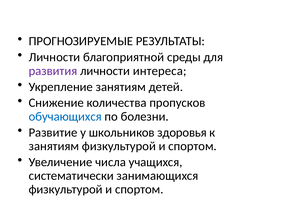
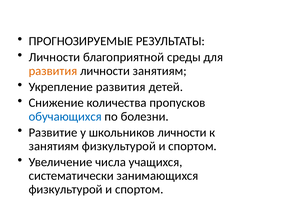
развития at (53, 71) colour: purple -> orange
личности интереса: интереса -> занятиям
Укрепление занятиям: занятиям -> развития
школьников здоровья: здоровья -> личности
